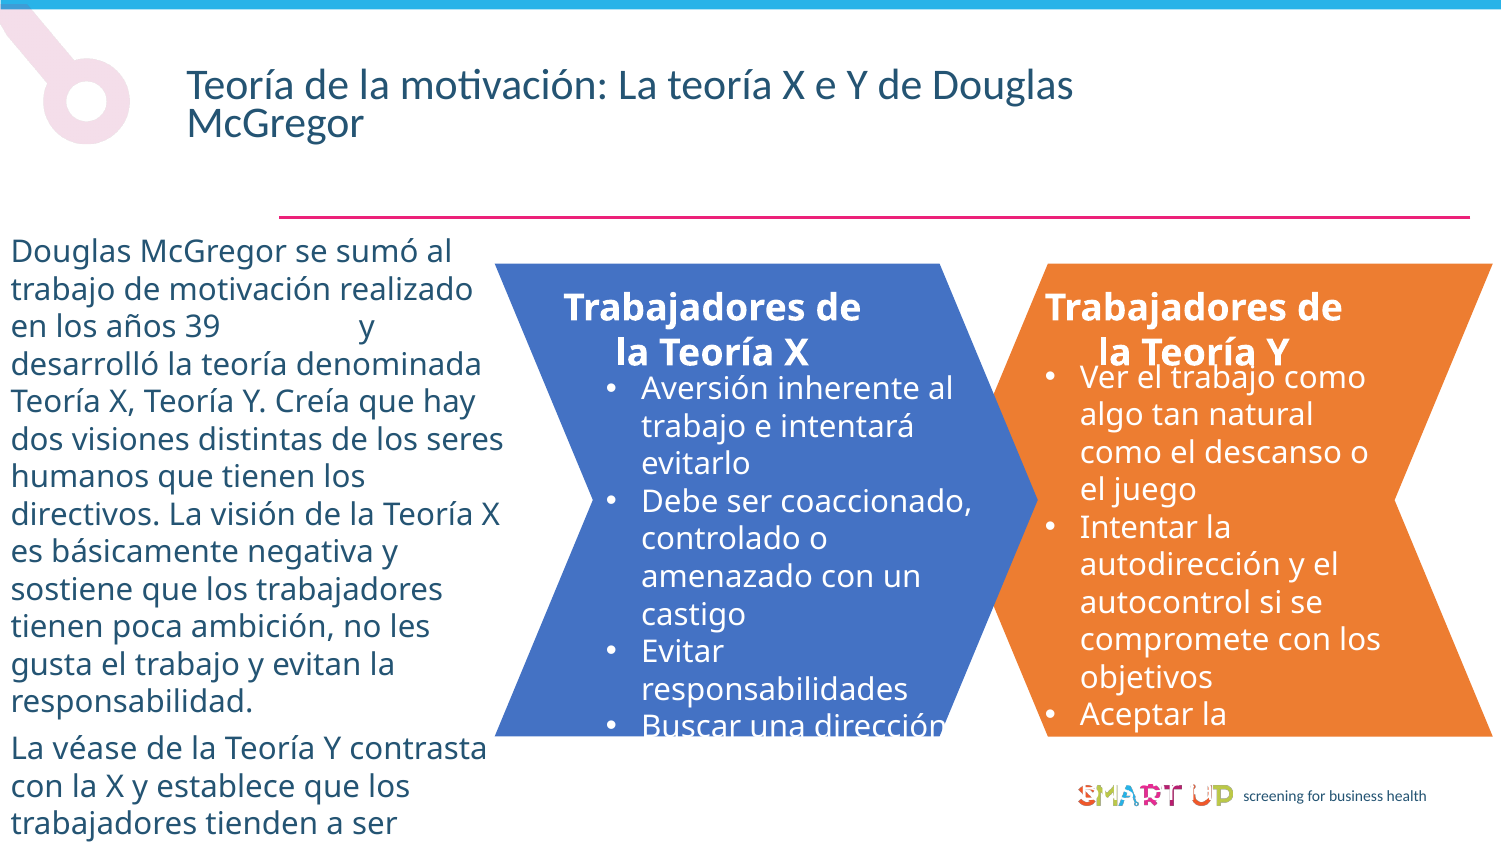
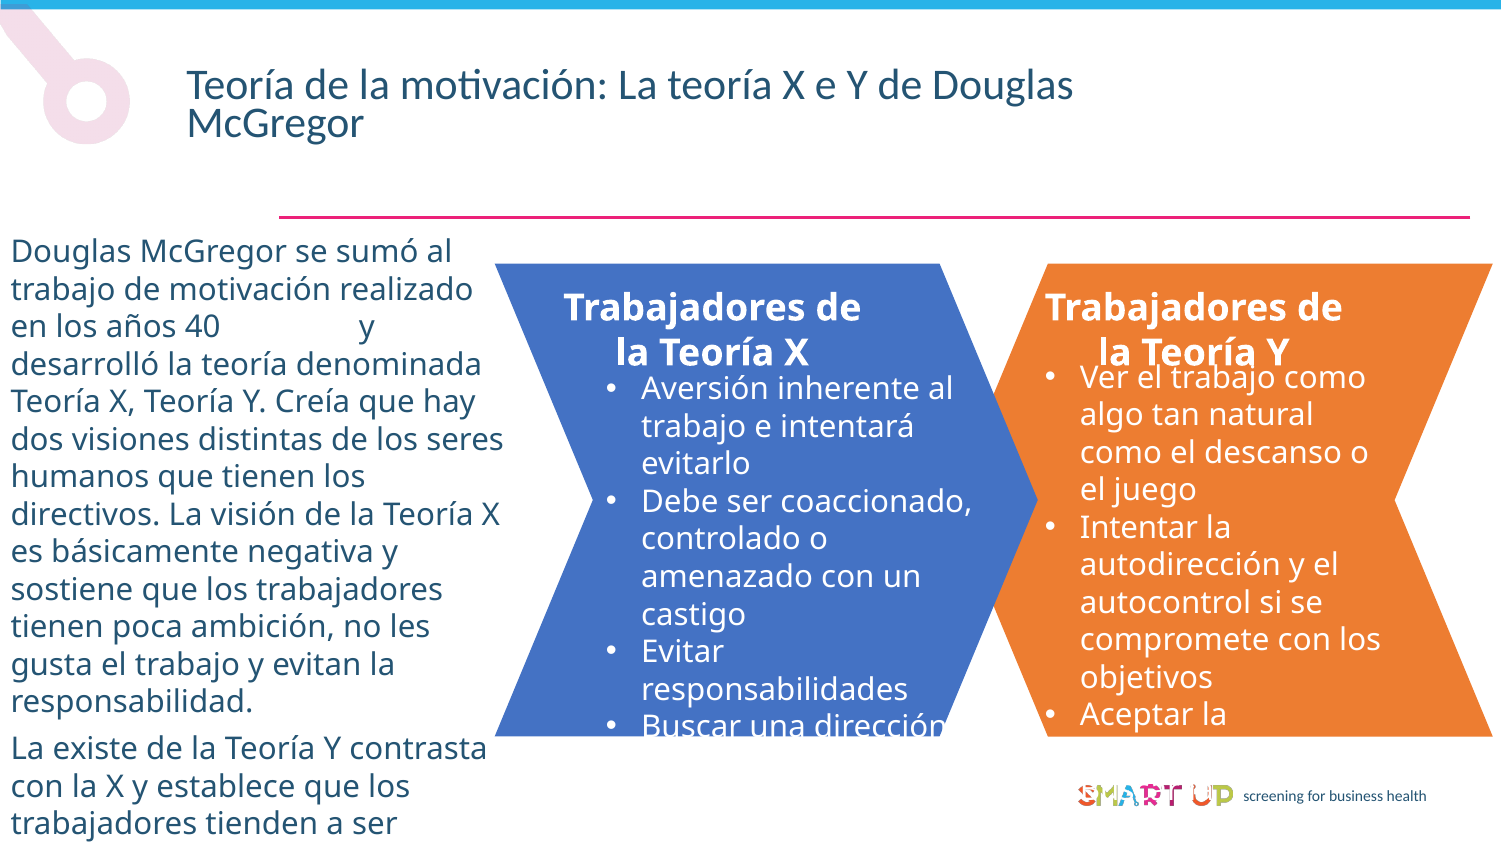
39: 39 -> 40
véase: véase -> existe
